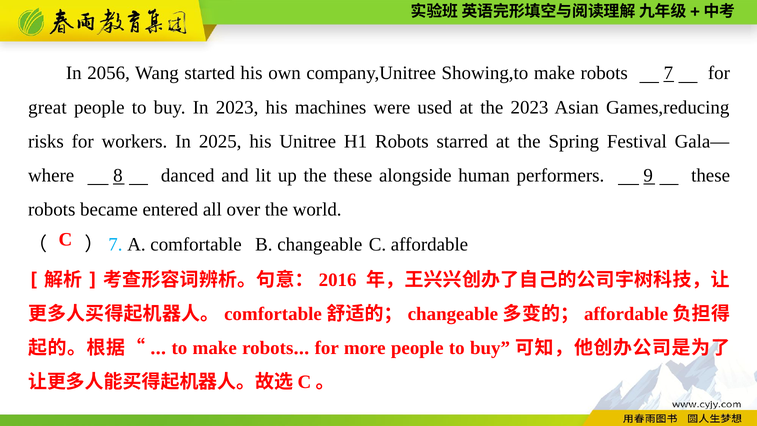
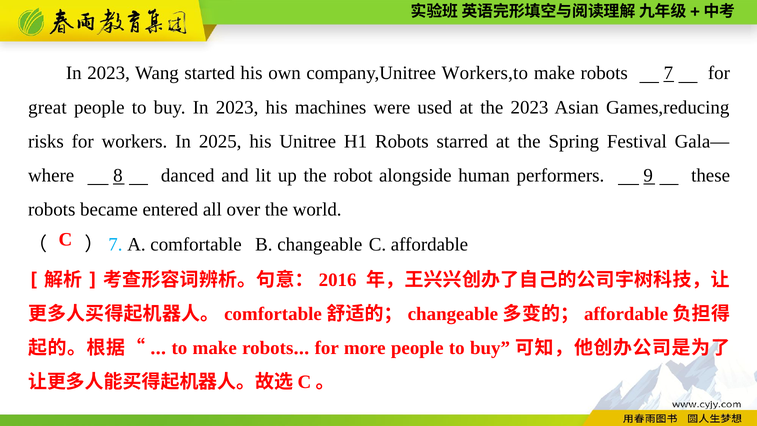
2056 at (109, 73): 2056 -> 2023
Showing,to: Showing,to -> Workers,to
the these: these -> robot
